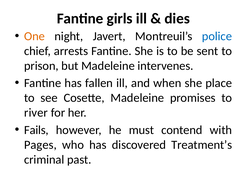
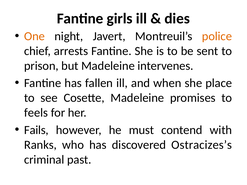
police colour: blue -> orange
river: river -> feels
Pages: Pages -> Ranks
Treatment’s: Treatment’s -> Ostracizes’s
